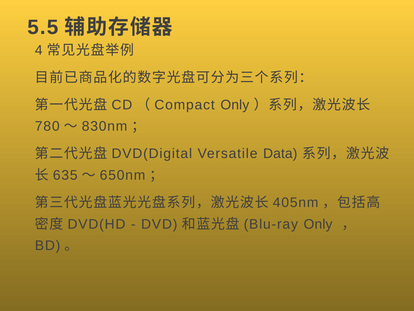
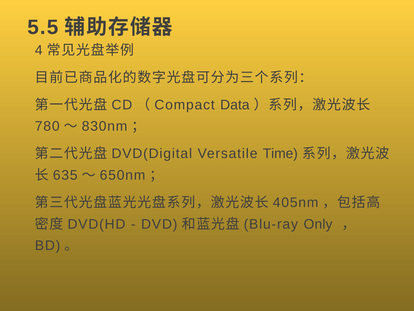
Only at (235, 105): Only -> Data
Data: Data -> Time
